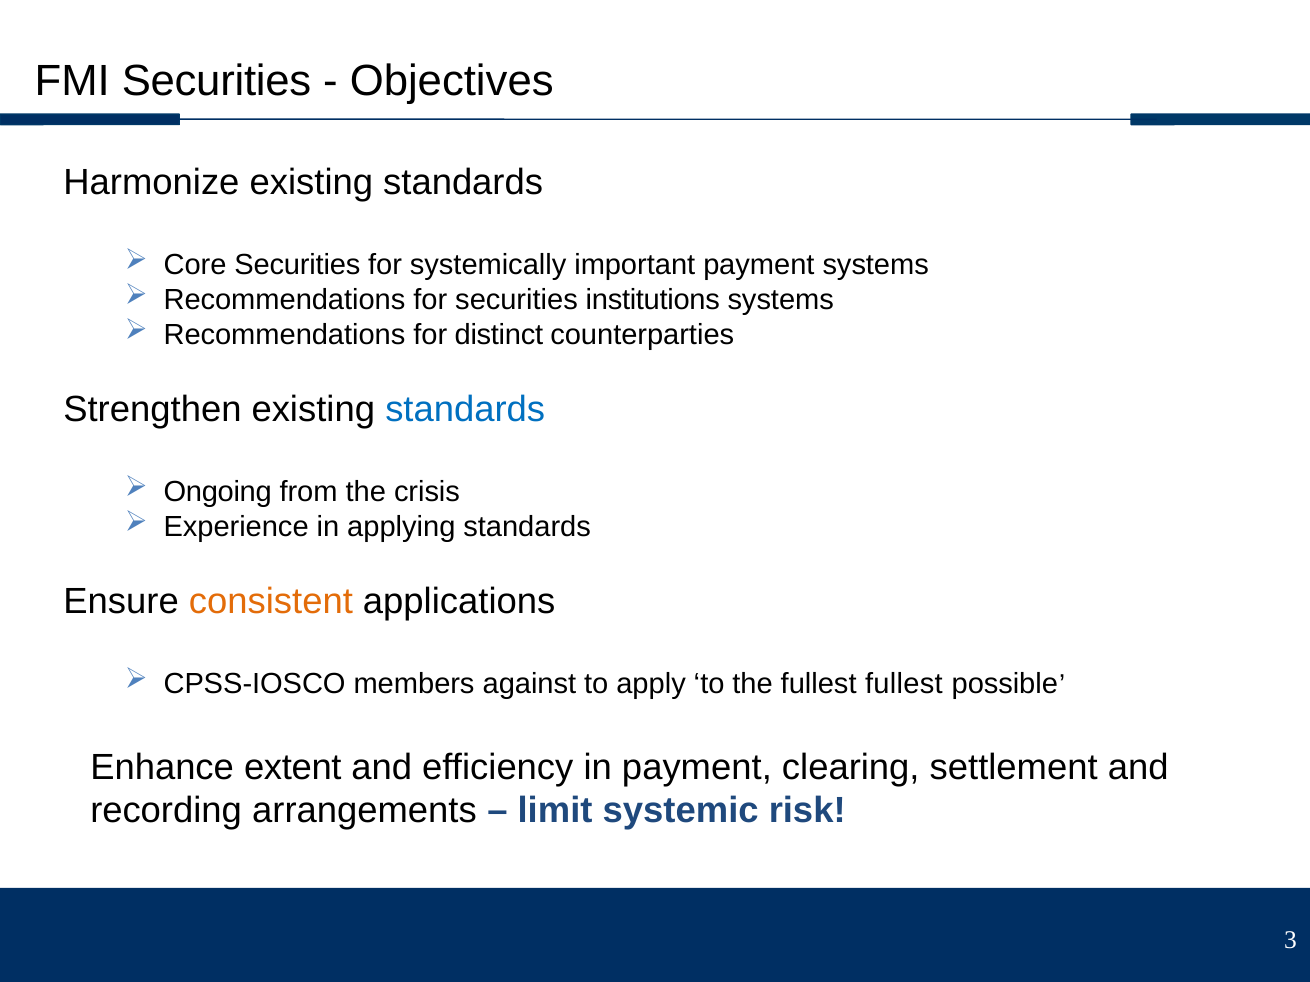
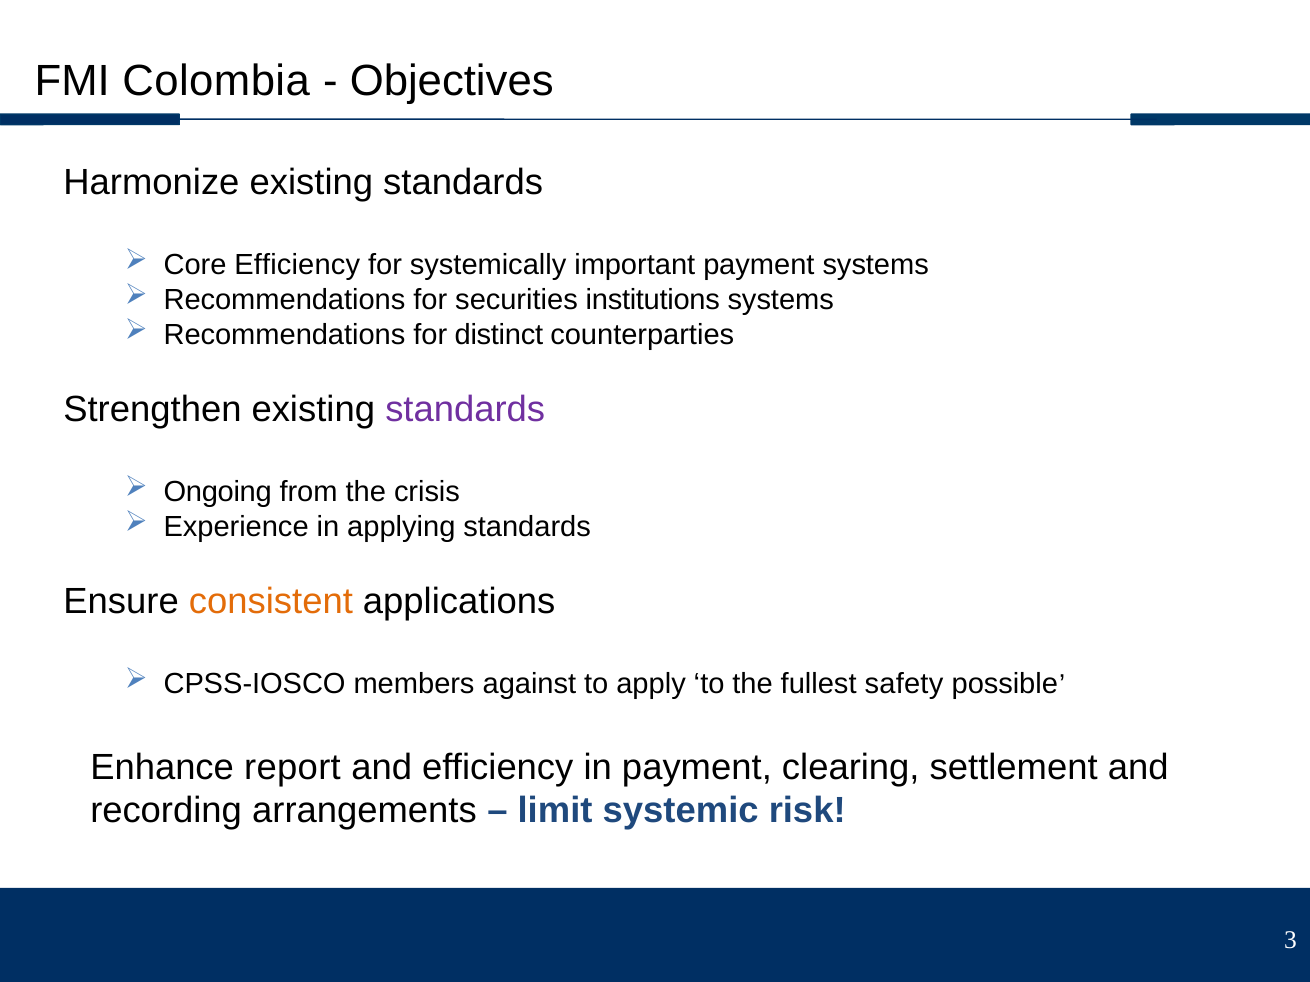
FMI Securities: Securities -> Colombia
Core Securities: Securities -> Efficiency
standards at (465, 409) colour: blue -> purple
fullest fullest: fullest -> safety
extent: extent -> report
